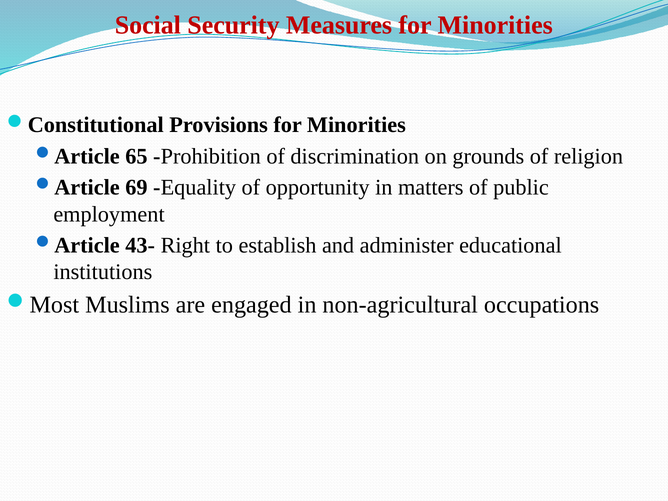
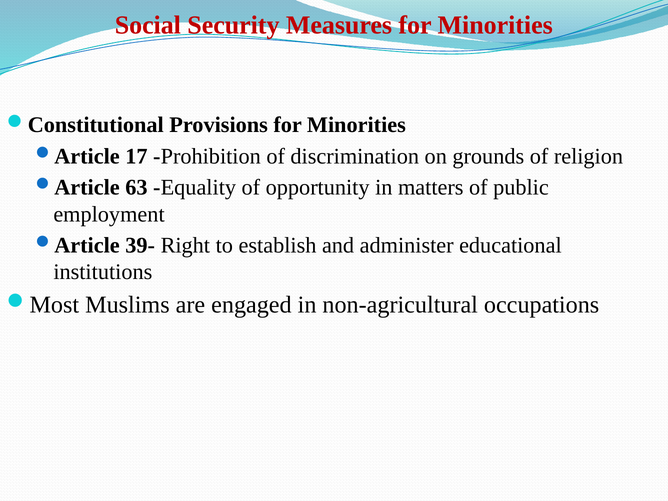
65: 65 -> 17
69: 69 -> 63
43-: 43- -> 39-
